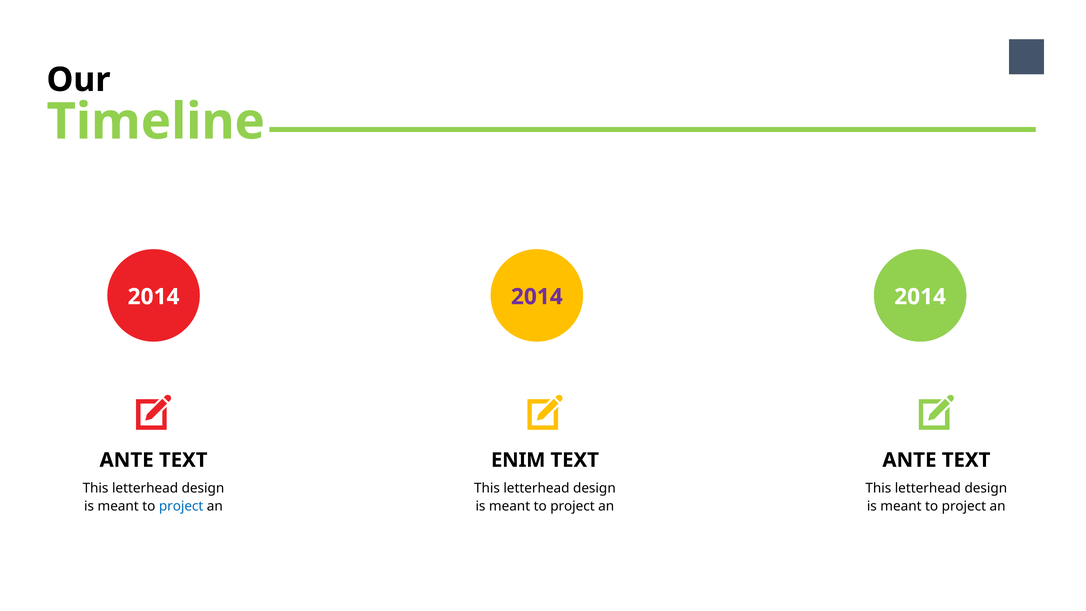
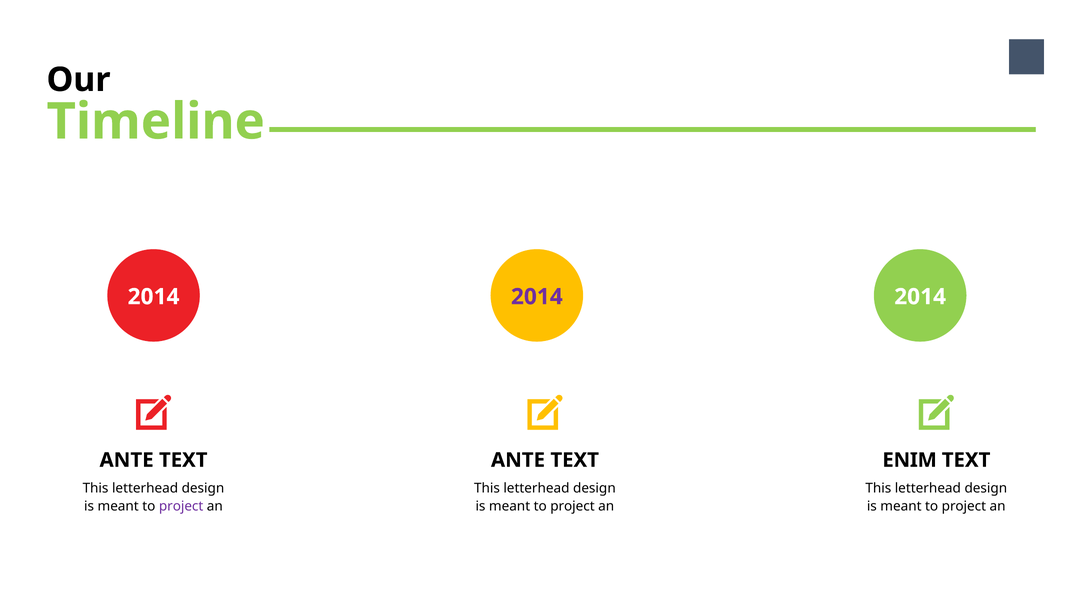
ENIM at (518, 460): ENIM -> ANTE
ANTE at (909, 460): ANTE -> ENIM
project at (181, 506) colour: blue -> purple
